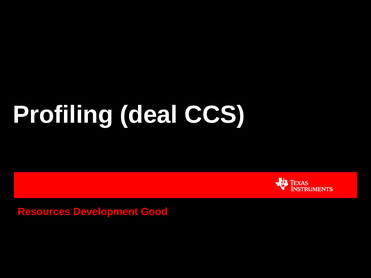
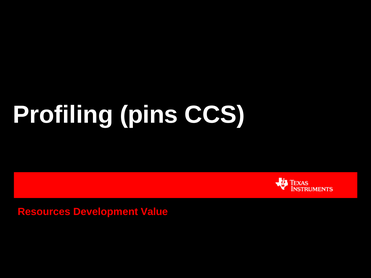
deal: deal -> pins
Good: Good -> Value
